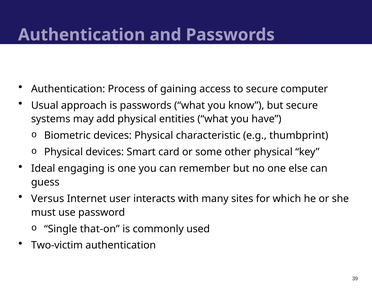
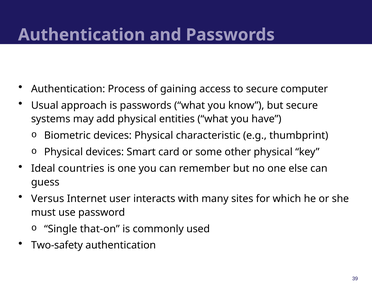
engaging: engaging -> countries
Two-victim: Two-victim -> Two-safety
